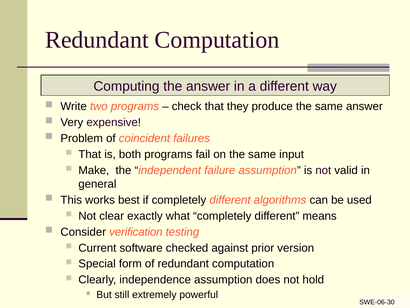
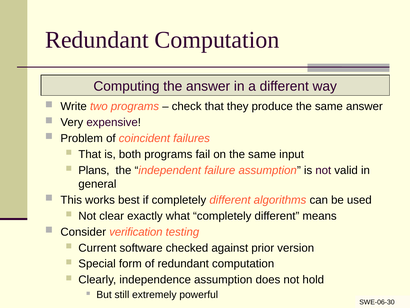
Make: Make -> Plans
